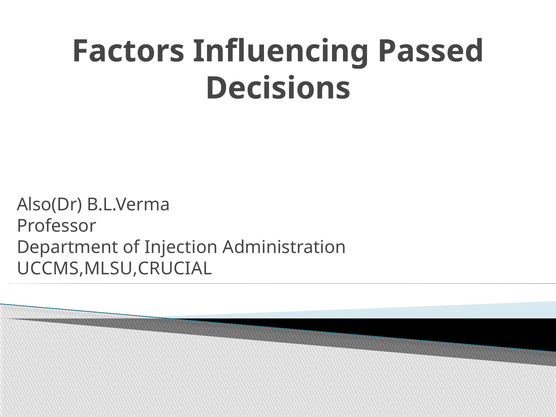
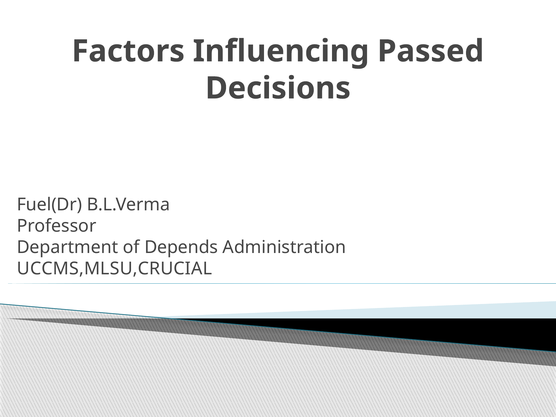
Also(Dr: Also(Dr -> Fuel(Dr
Injection: Injection -> Depends
